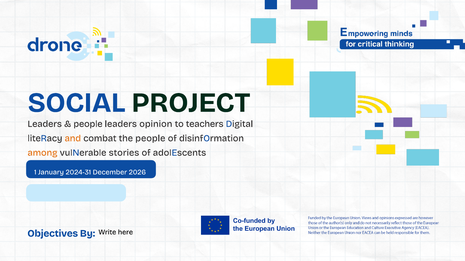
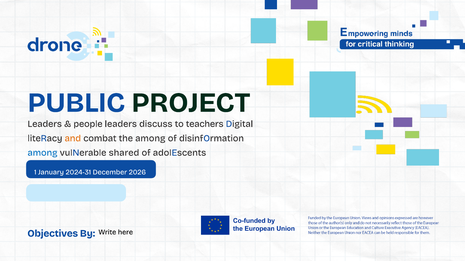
SOCIAL: SOCIAL -> PUBLIC
opinion: opinion -> discuss
the people: people -> among
among at (43, 153) colour: orange -> blue
stories: stories -> shared
